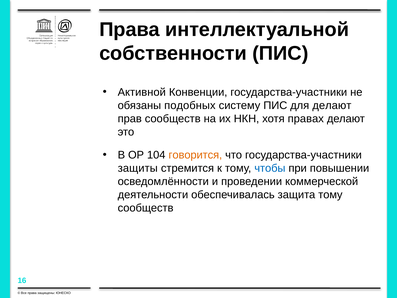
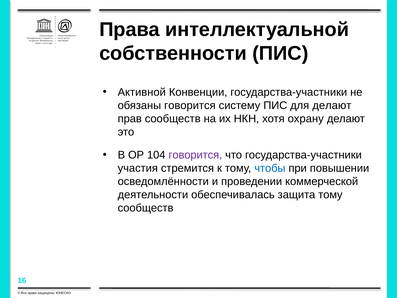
обязаны подобных: подобных -> говорится
правах: правах -> охрану
говорится at (195, 155) colour: orange -> purple
защиты: защиты -> участия
